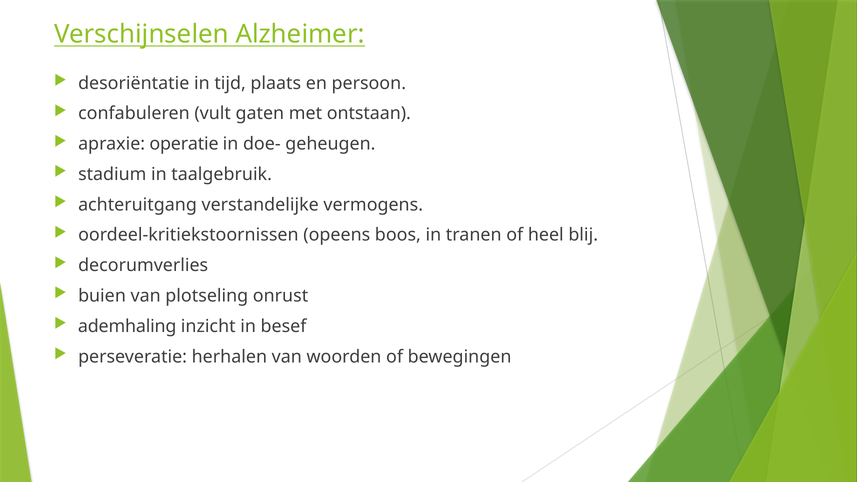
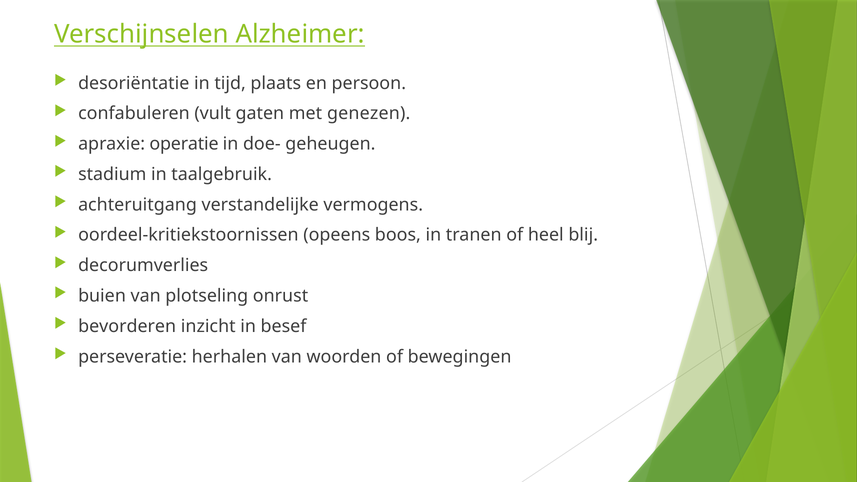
ontstaan: ontstaan -> genezen
ademhaling: ademhaling -> bevorderen
